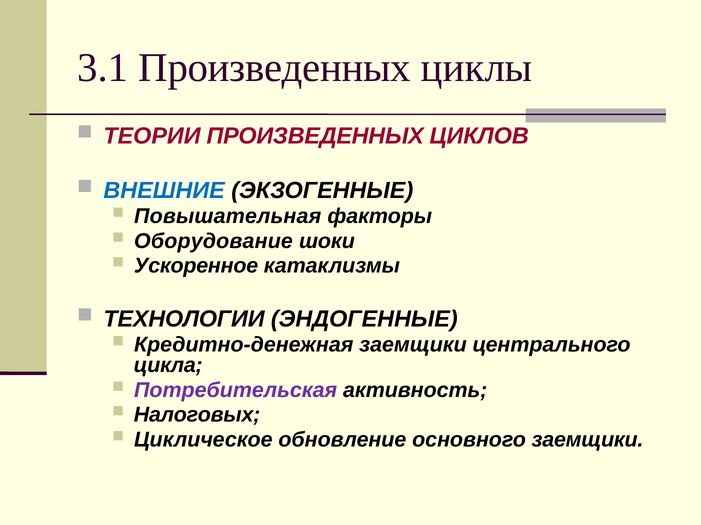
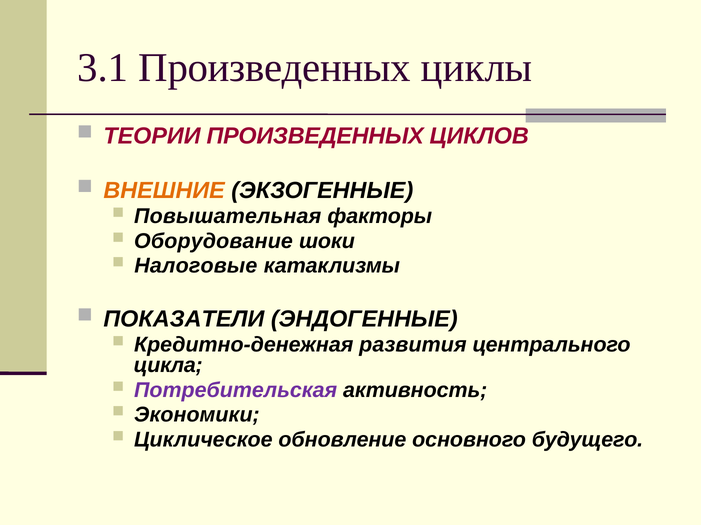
ВНЕШНИЕ colour: blue -> orange
Ускоренное: Ускоренное -> Налоговые
ТЕХНОЛОГИИ: ТЕХНОЛОГИИ -> ПОКАЗАТЕЛИ
Кредитно-денежная заемщики: заемщики -> развития
Налоговых: Налоговых -> Экономики
основного заемщики: заемщики -> будущего
